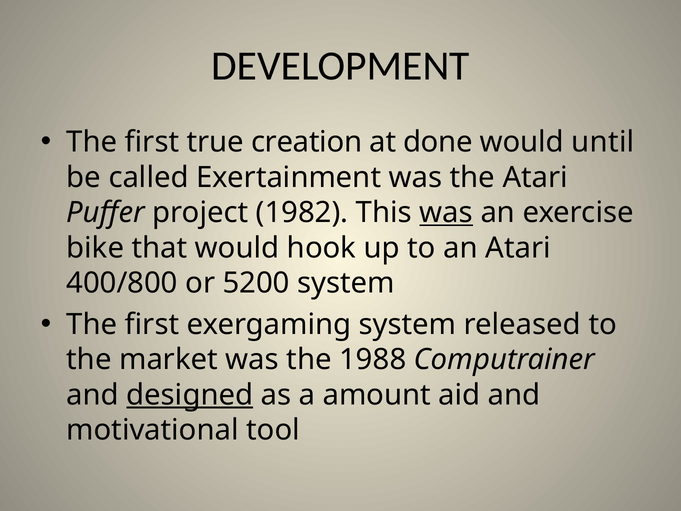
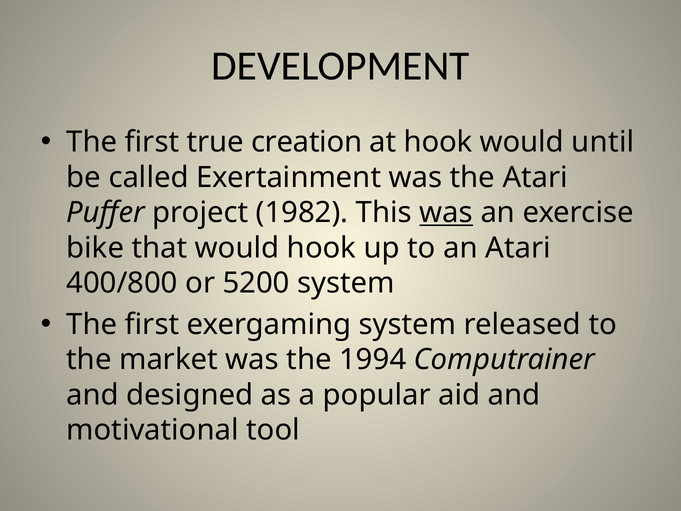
at done: done -> hook
1988: 1988 -> 1994
designed underline: present -> none
amount: amount -> popular
